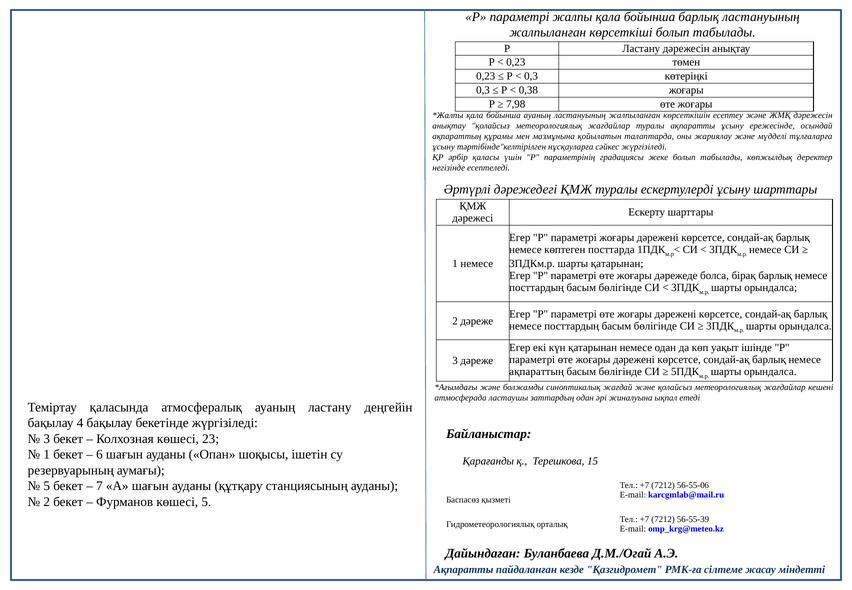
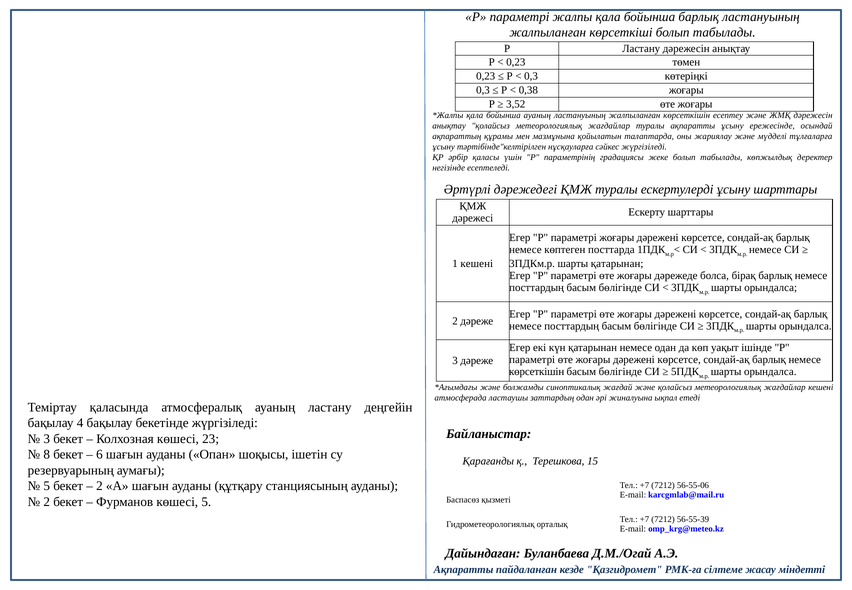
7,98: 7,98 -> 3,52
1 немесе: немесе -> кешені
ақпараттың at (537, 372): ақпараттың -> көрсеткішін
1 at (47, 454): 1 -> 8
7 at (99, 486): 7 -> 2
